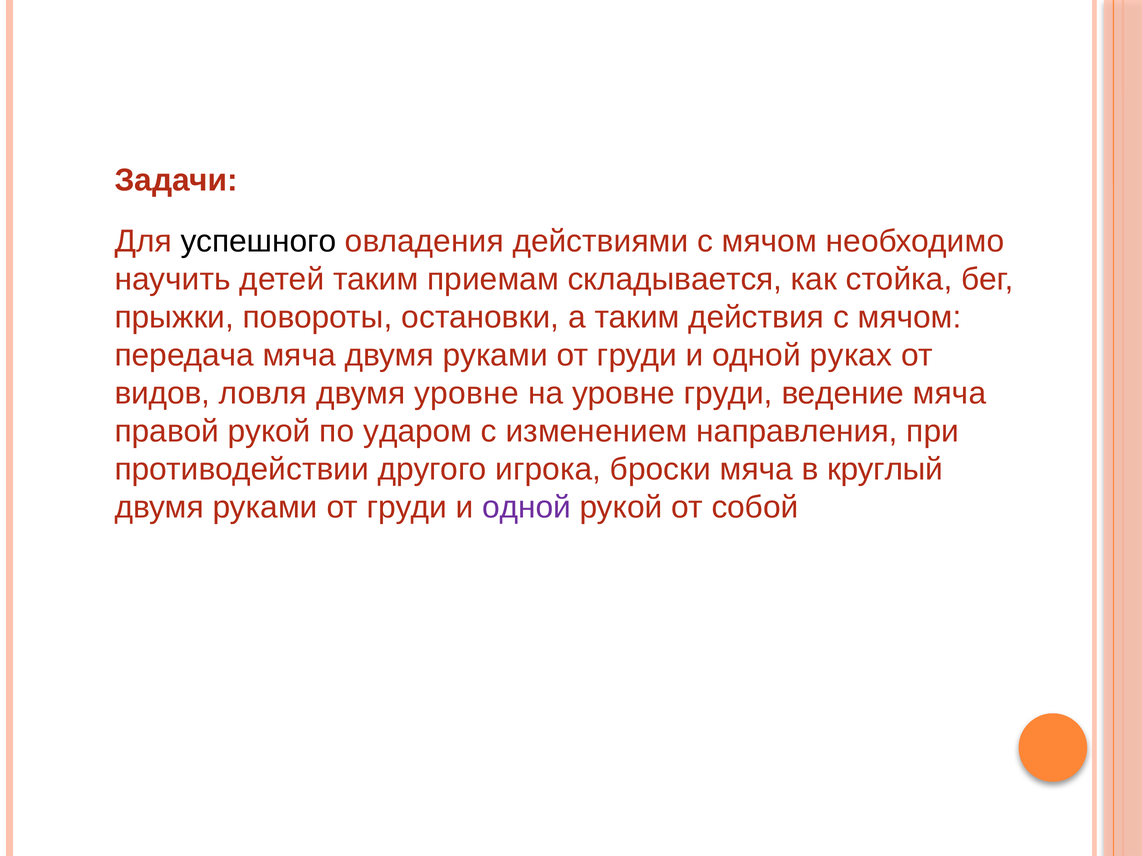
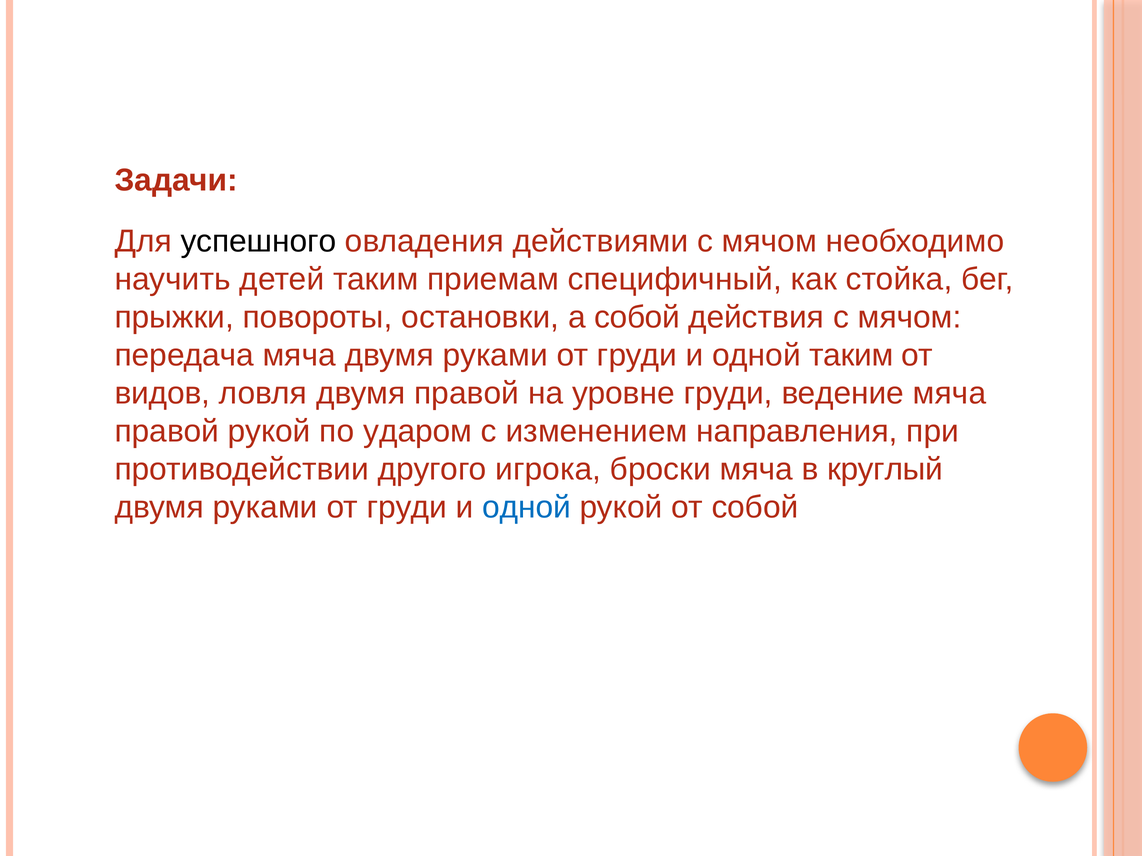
складывается: складывается -> специфичный
а таким: таким -> собой
одной руках: руках -> таким
двумя уровне: уровне -> правой
одной at (527, 508) colour: purple -> blue
